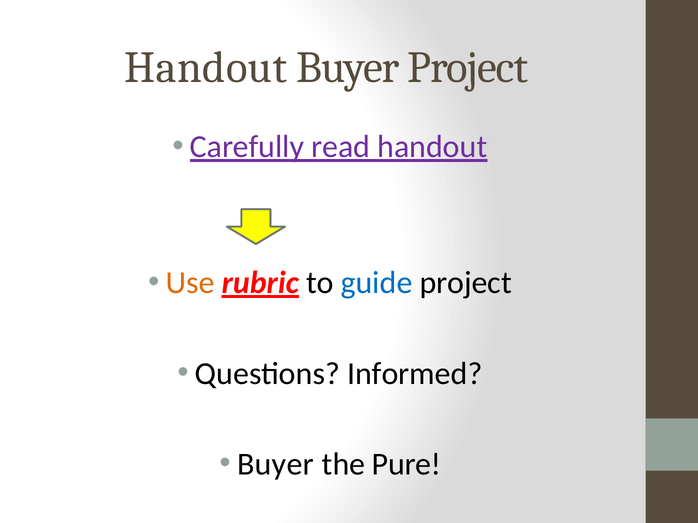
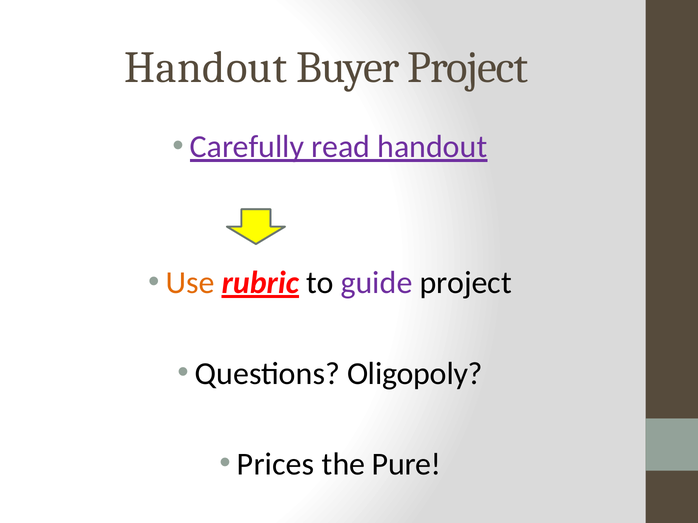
guide colour: blue -> purple
Informed: Informed -> Oligopoly
Buyer at (276, 465): Buyer -> Prices
